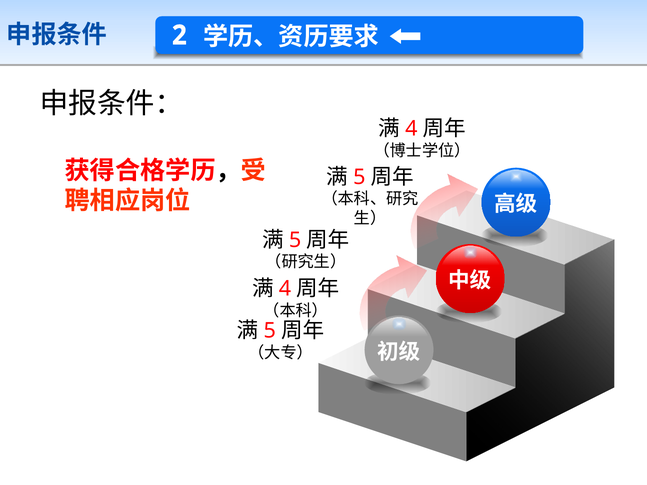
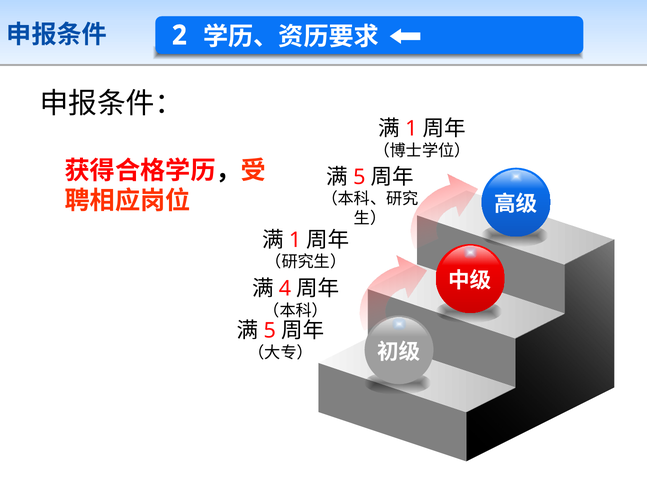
4 at (411, 129): 4 -> 1
5 at (295, 240): 5 -> 1
